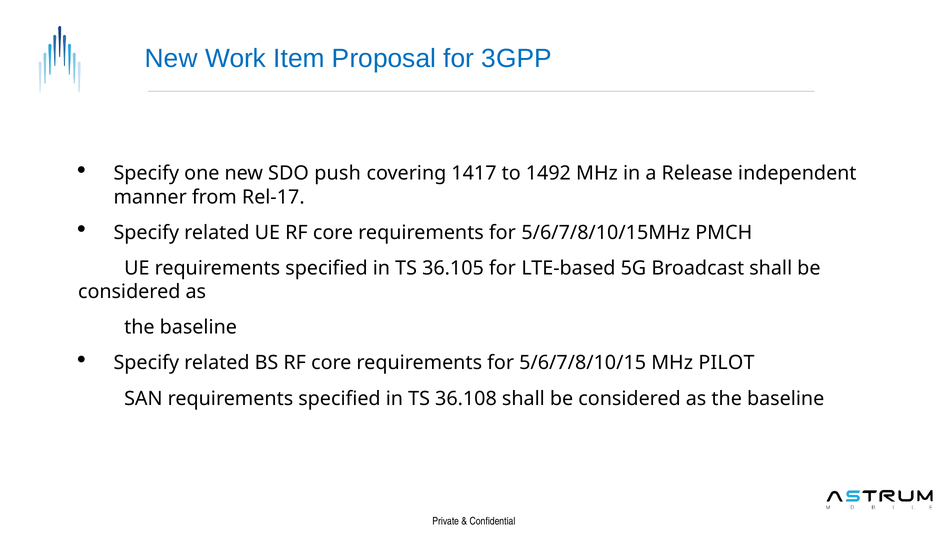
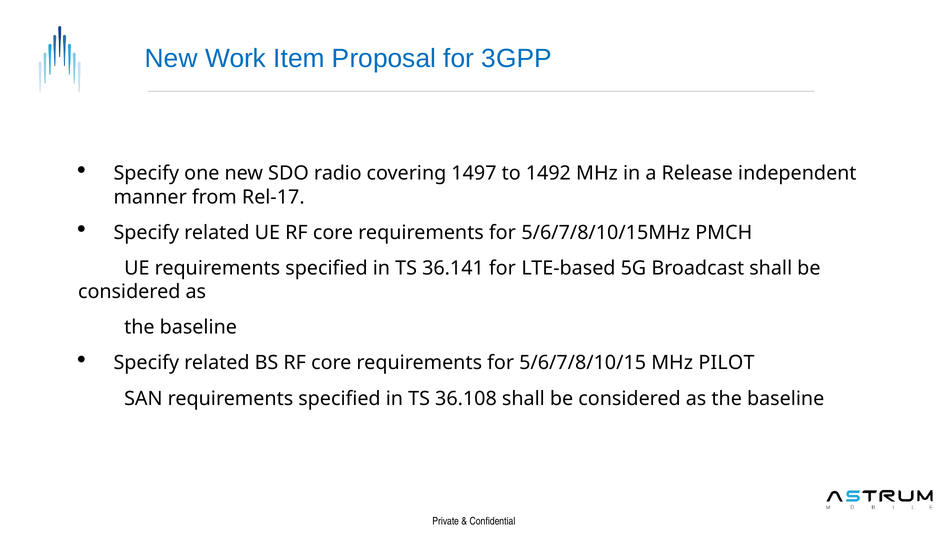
push: push -> radio
1417: 1417 -> 1497
36.105: 36.105 -> 36.141
